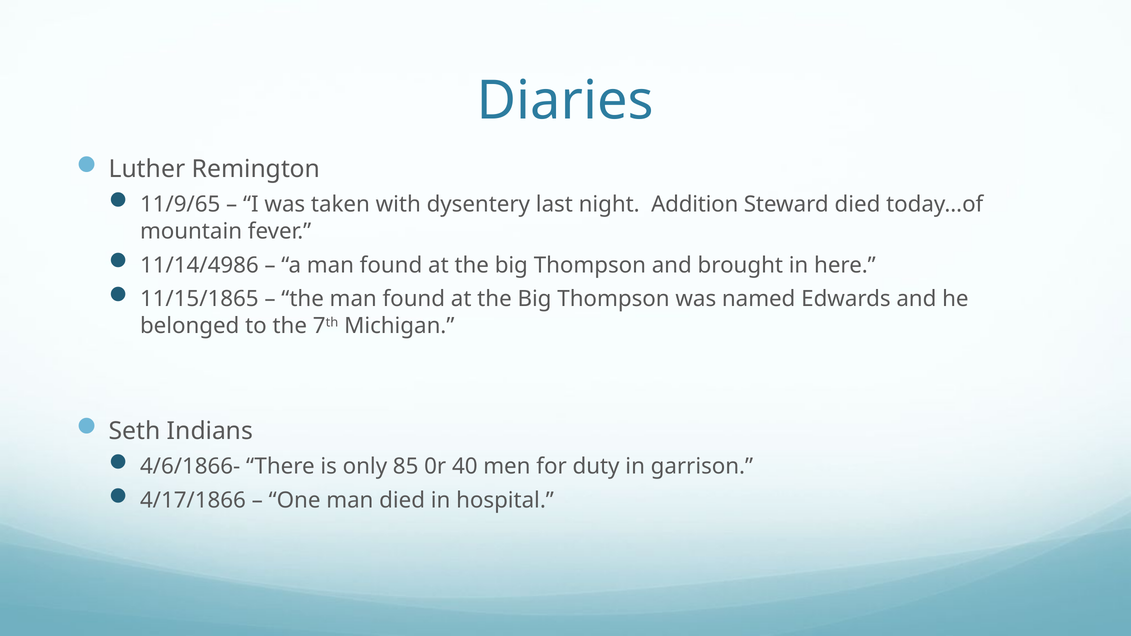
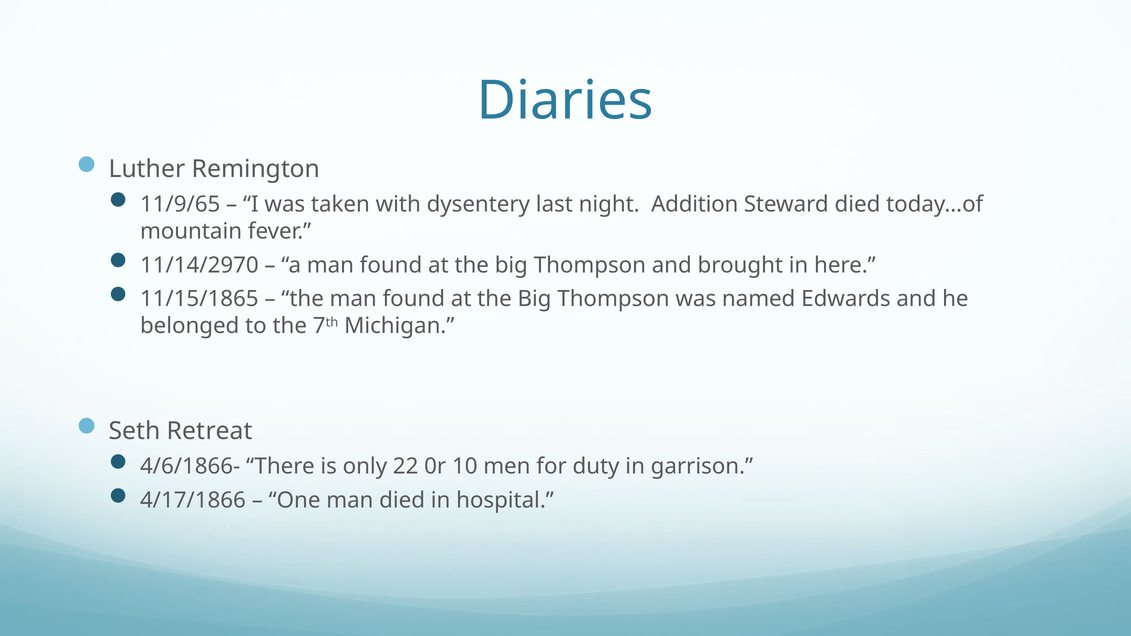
11/14/4986: 11/14/4986 -> 11/14/2970
Indians: Indians -> Retreat
85: 85 -> 22
40: 40 -> 10
